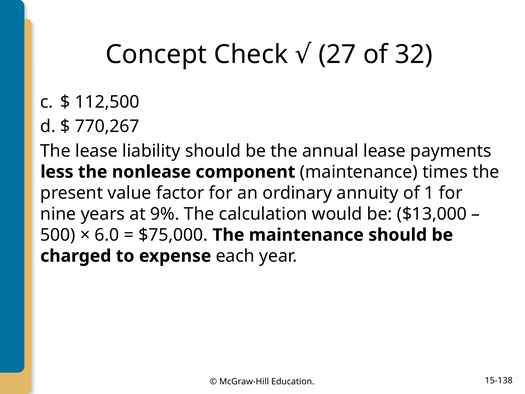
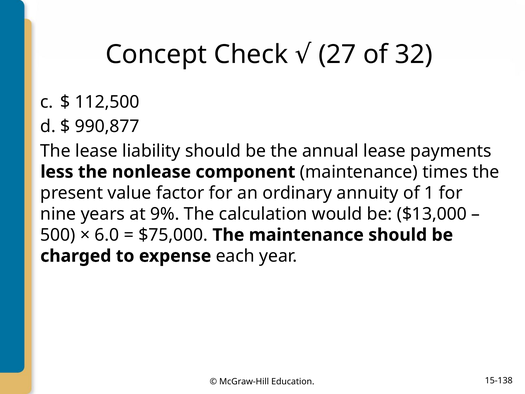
770,267: 770,267 -> 990,877
